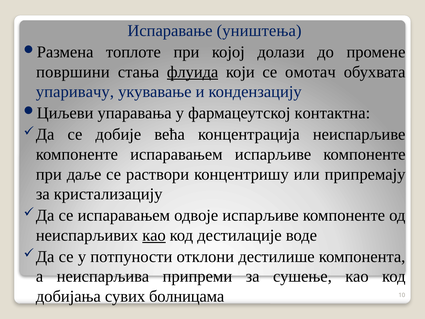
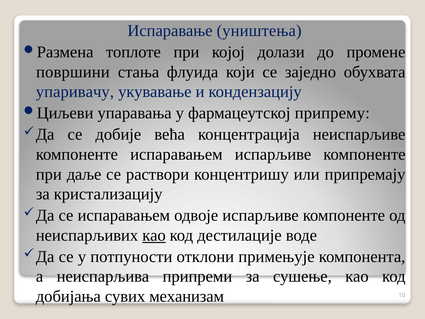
флуида underline: present -> none
омотач: омотач -> заједно
контактна: контактна -> припрему
дестилише: дестилише -> примењује
болницама: болницама -> механизам
